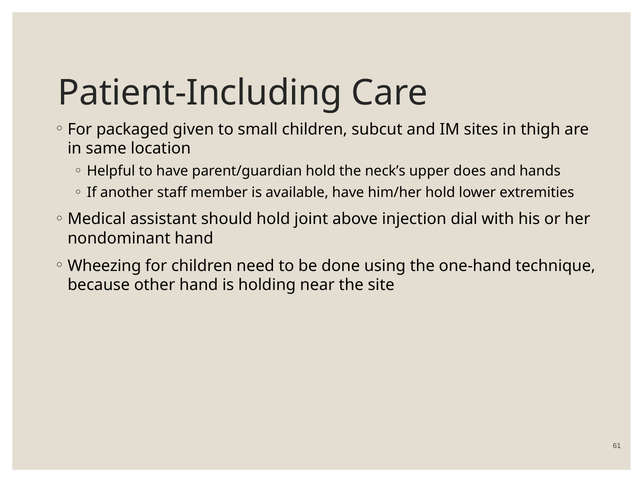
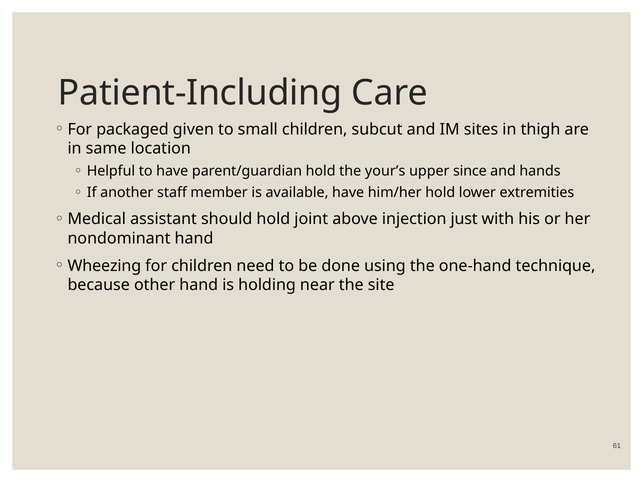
neck’s: neck’s -> your’s
does: does -> since
dial: dial -> just
